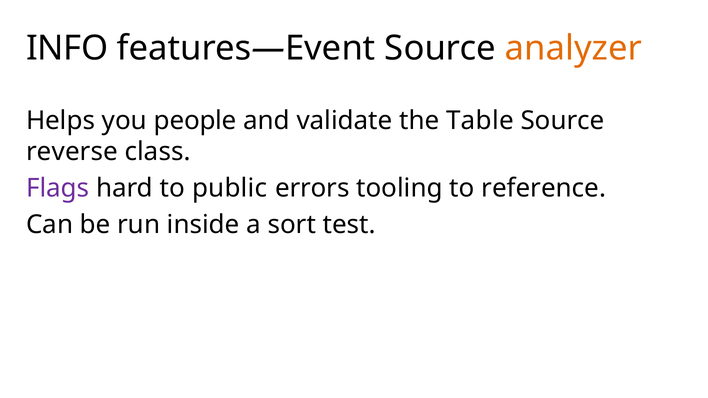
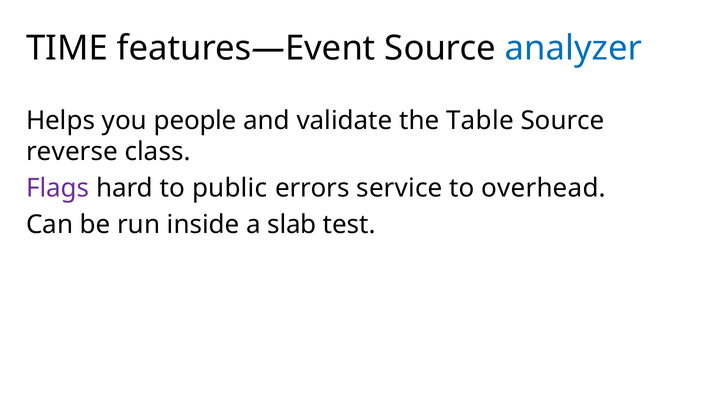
INFO: INFO -> TIME
analyzer colour: orange -> blue
tooling: tooling -> service
reference: reference -> overhead
sort: sort -> slab
